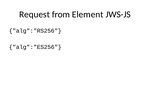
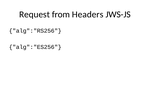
Element: Element -> Headers
